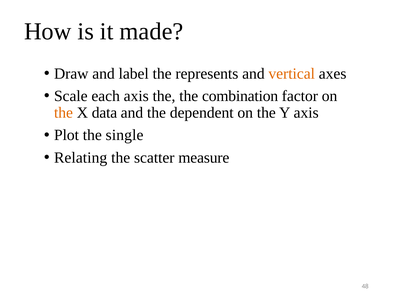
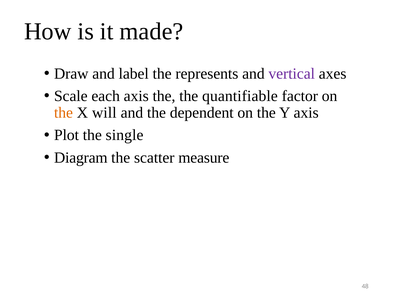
vertical colour: orange -> purple
combination: combination -> quantifiable
data: data -> will
Relating: Relating -> Diagram
